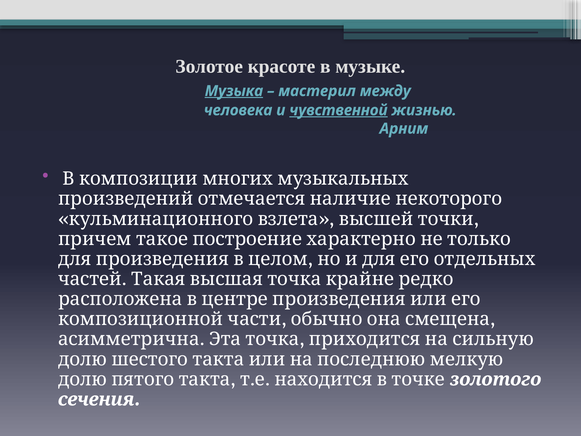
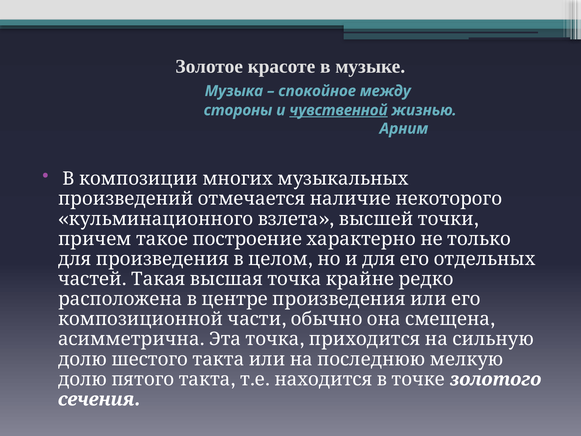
Музыка underline: present -> none
мастерил: мастерил -> спокойное
человека: человека -> стороны
